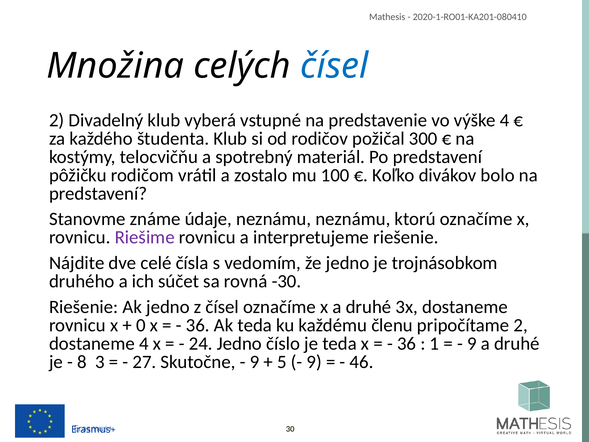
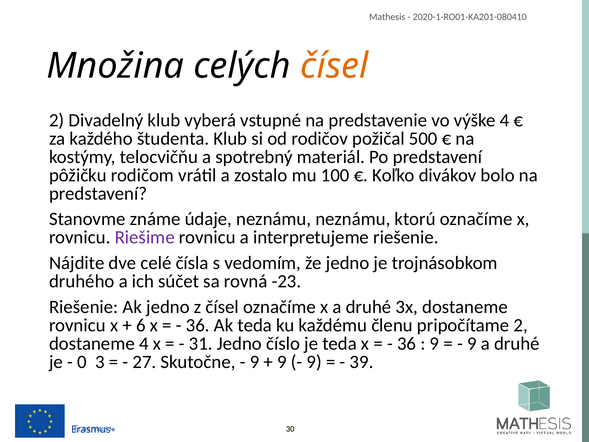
čísel at (334, 66) colour: blue -> orange
300: 300 -> 500
-30: -30 -> -23
0: 0 -> 6
24: 24 -> 31
1 at (434, 343): 1 -> 9
8: 8 -> 0
5 at (282, 362): 5 -> 9
46: 46 -> 39
